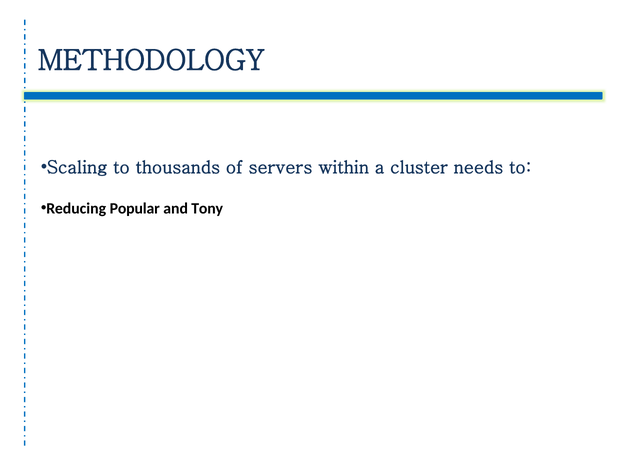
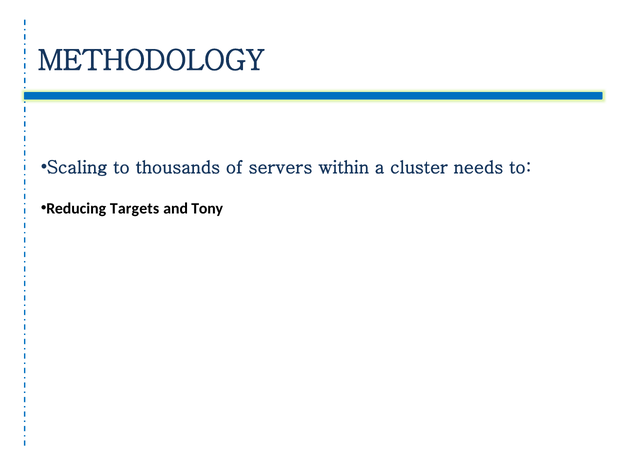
Popular: Popular -> Targets
